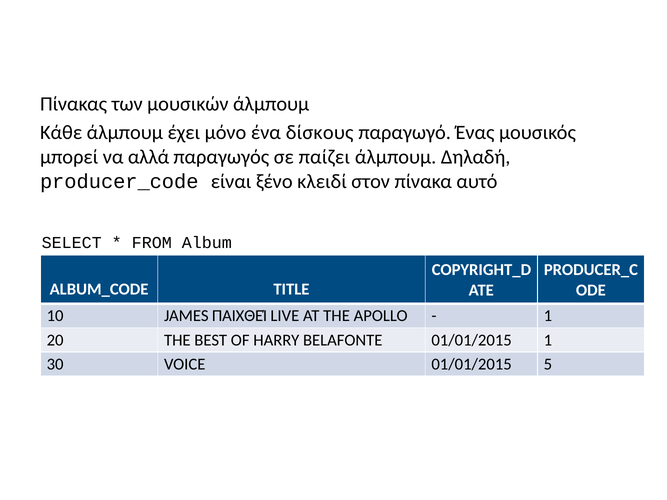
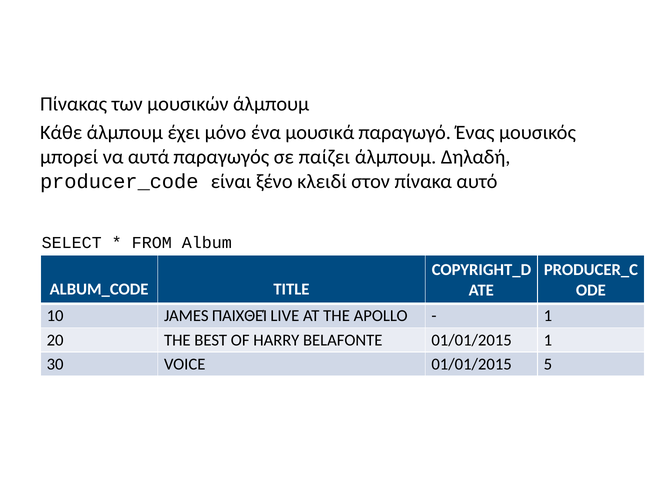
δίσκους: δίσκους -> μουσικά
αλλά: αλλά -> αυτά
